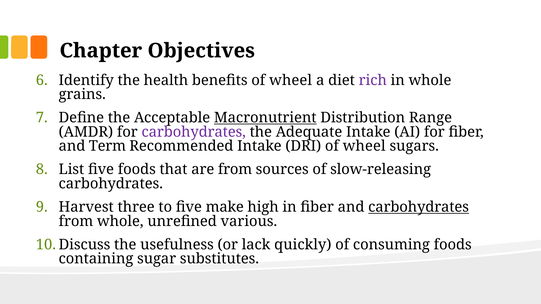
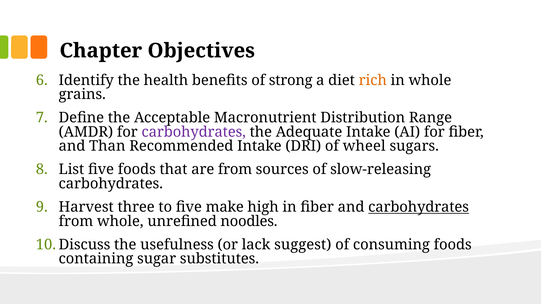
benefits of wheel: wheel -> strong
rich colour: purple -> orange
Macronutrient underline: present -> none
Term: Term -> Than
various: various -> noodles
quickly: quickly -> suggest
